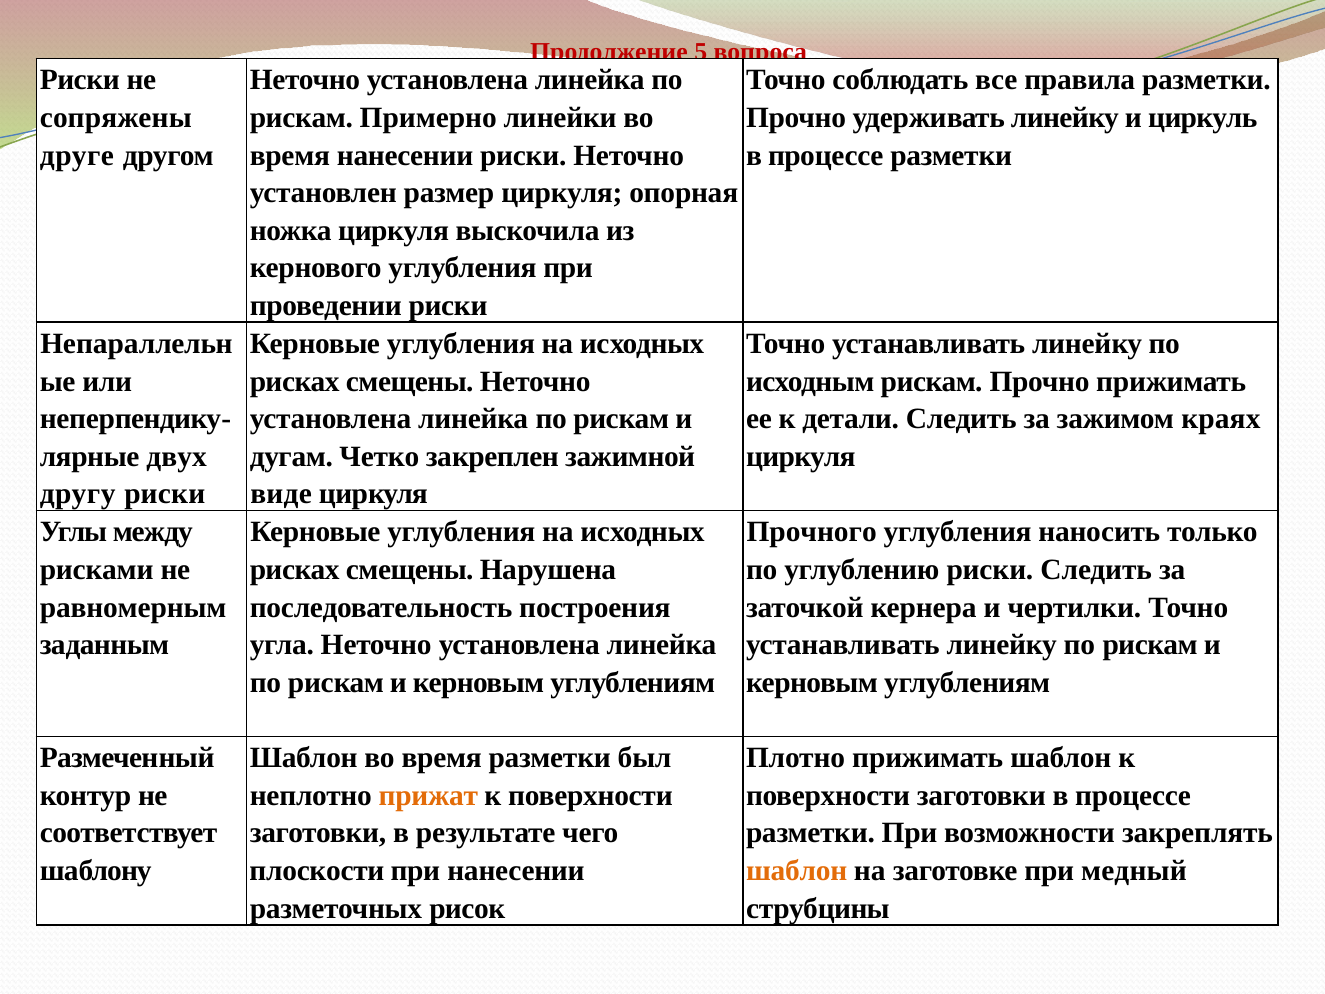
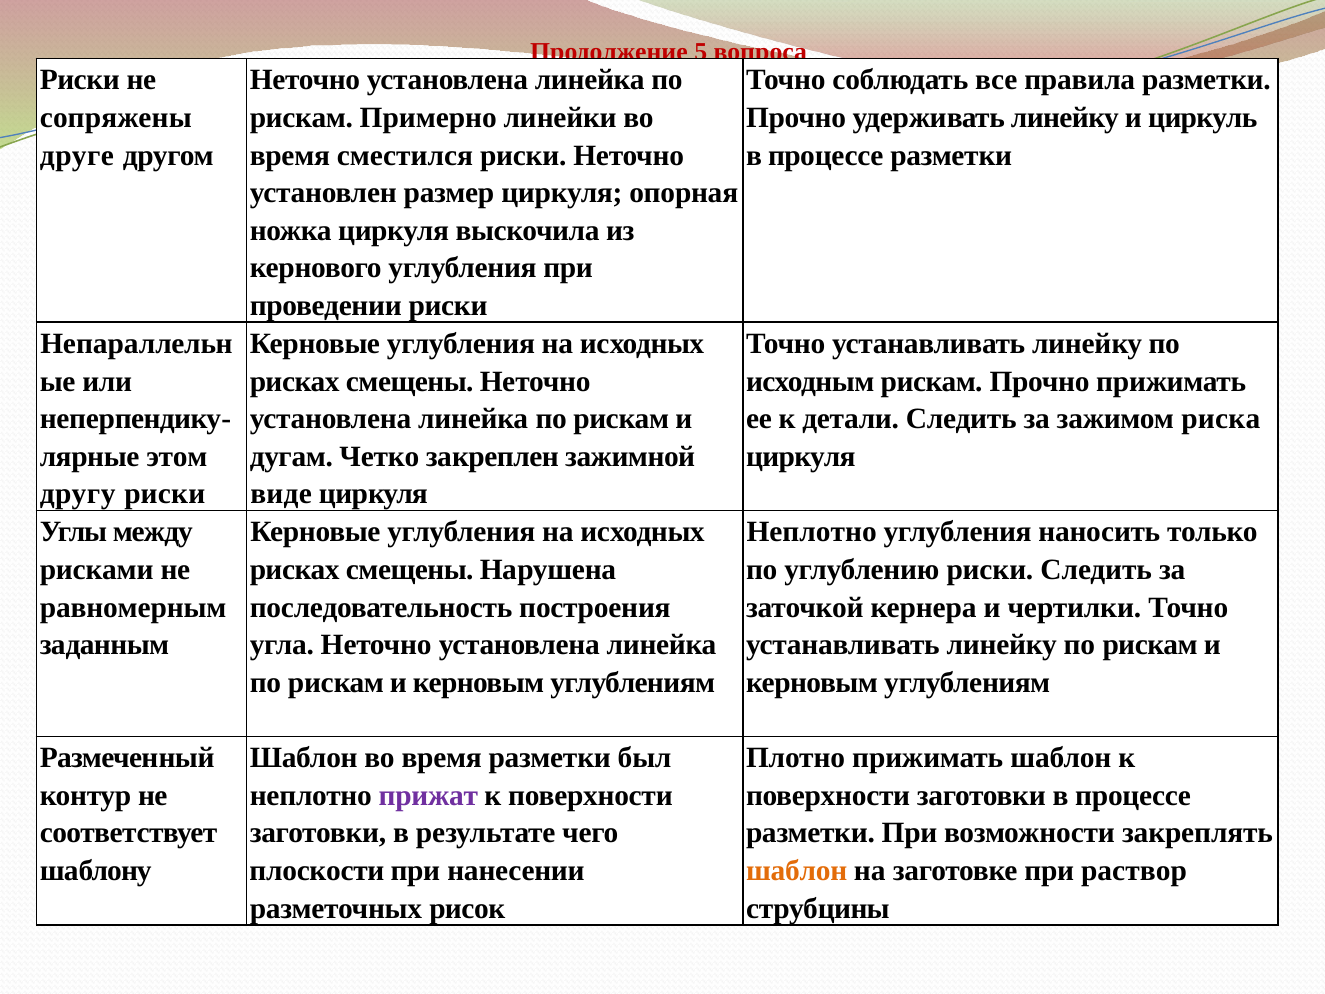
время нанесении: нанесении -> сместился
краях: краях -> риска
двух: двух -> этом
Прочного at (812, 532): Прочного -> Неплотно
прижат colour: orange -> purple
медный: медный -> раствор
